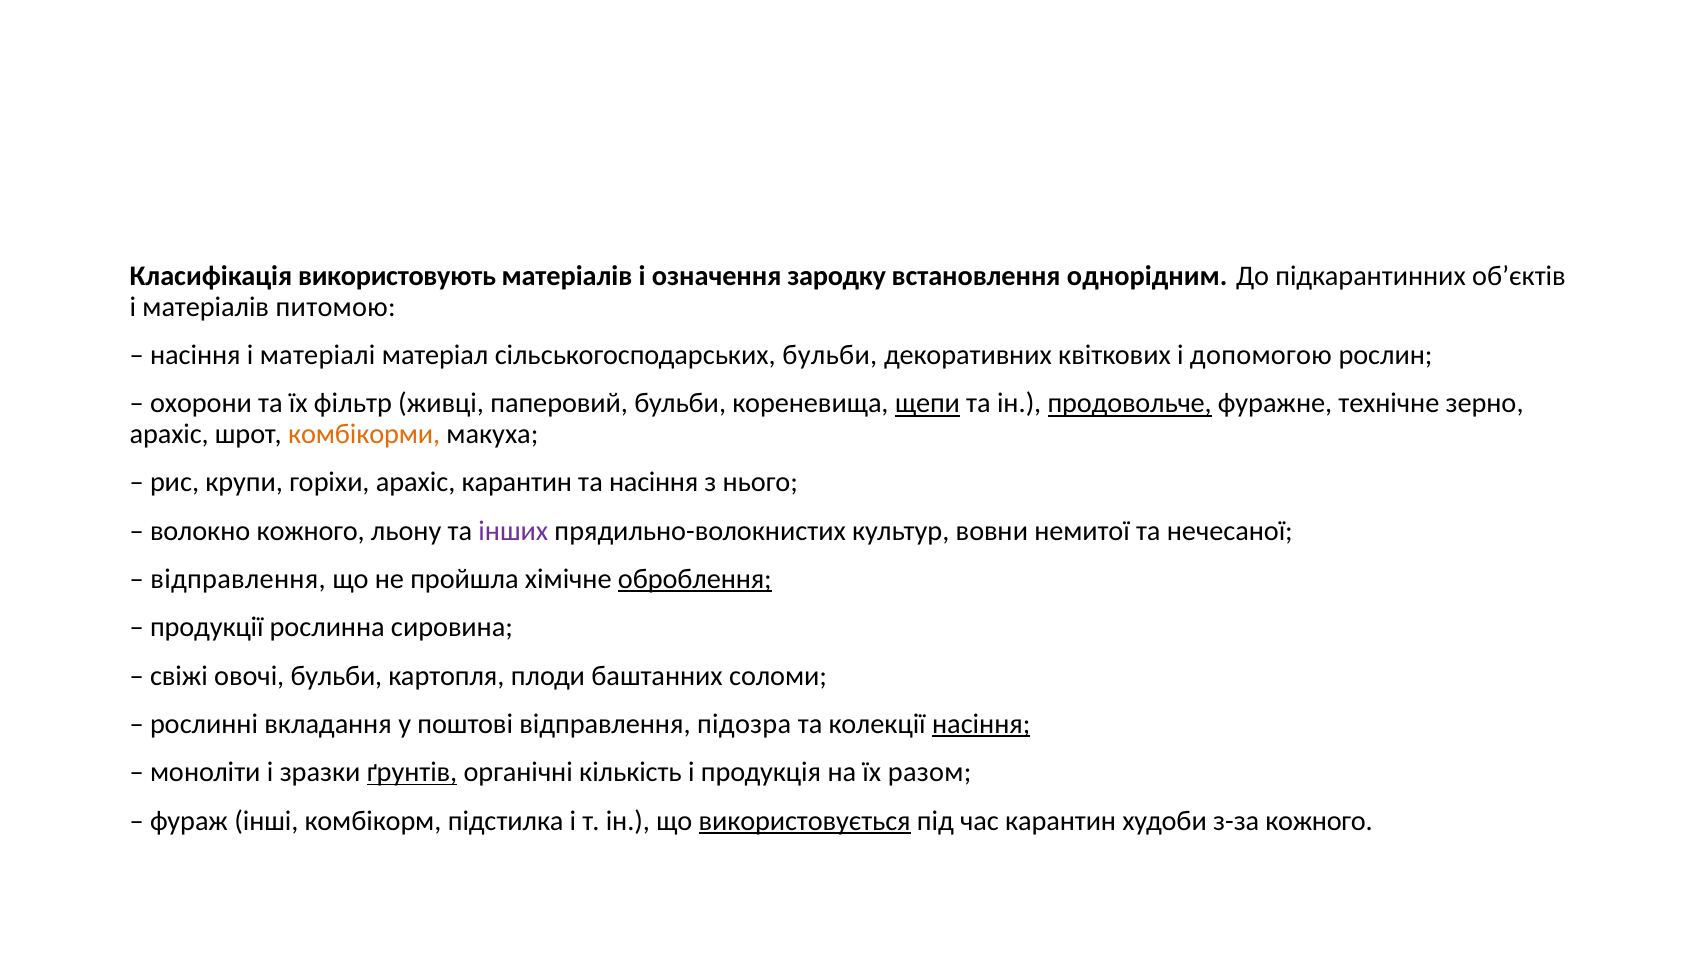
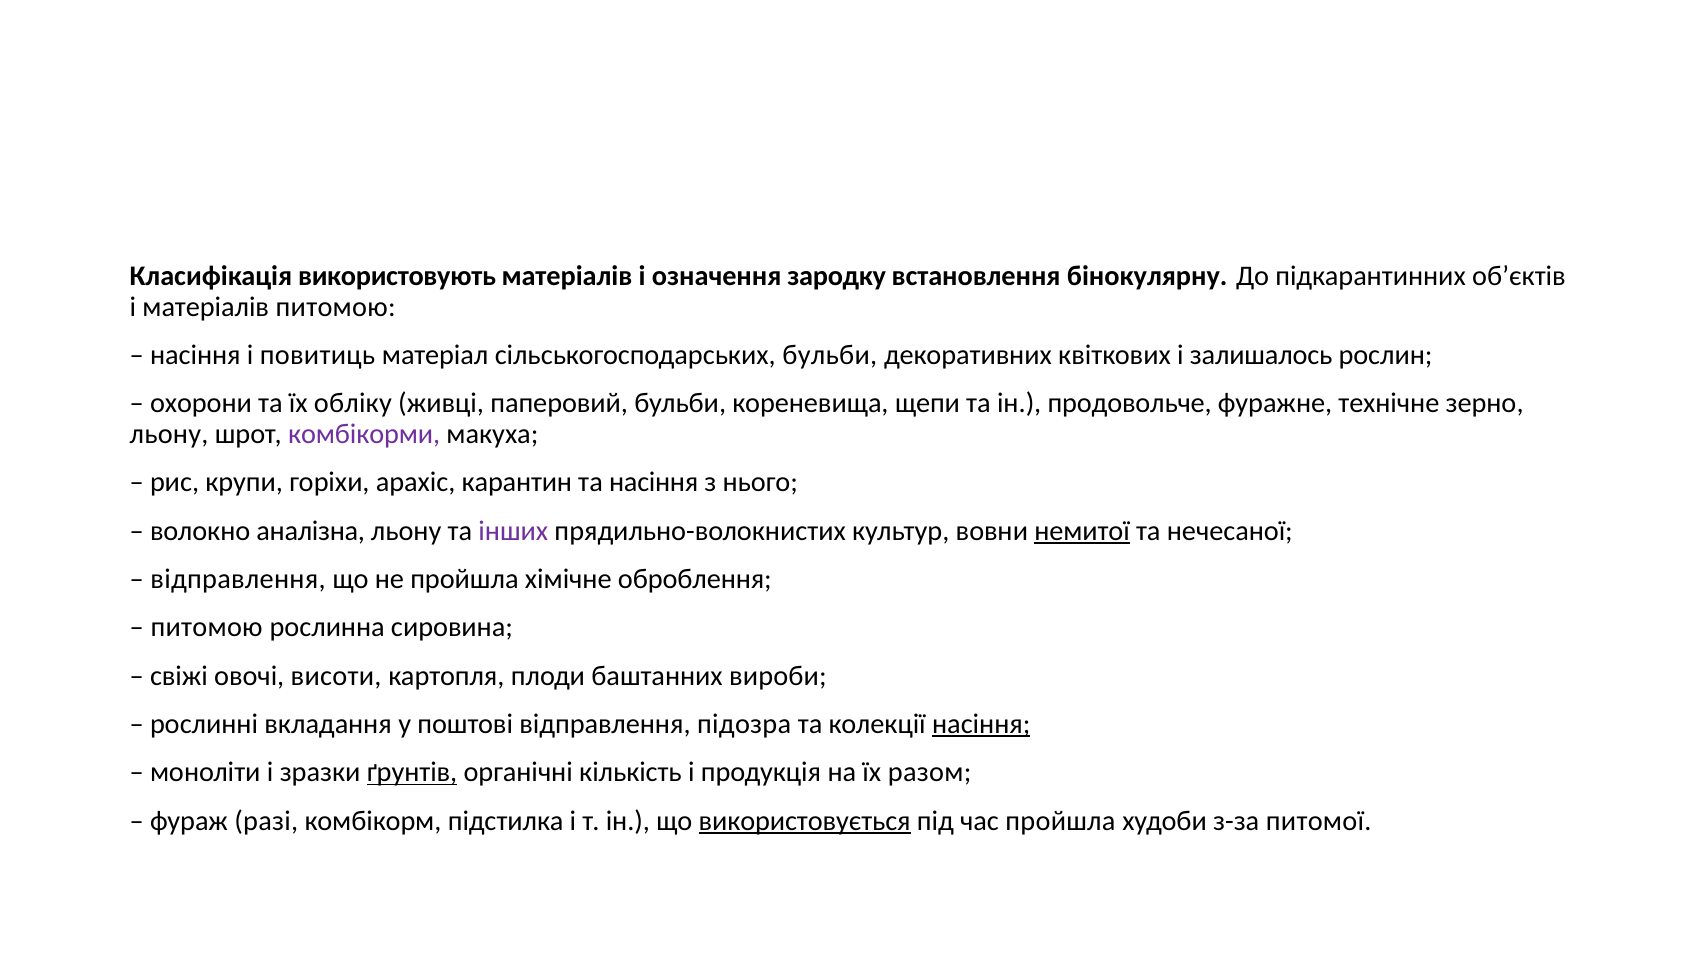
однорідним: однорідним -> бінокулярну
матеріалі: матеріалі -> повитиць
допомогою: допомогою -> залишалось
фільтр: фільтр -> обліку
щепи underline: present -> none
продовольче underline: present -> none
арахіс at (169, 434): арахіс -> льону
комбікорми colour: orange -> purple
волокно кожного: кожного -> аналізна
немитої underline: none -> present
оброблення underline: present -> none
продукції at (207, 627): продукції -> питомою
овочі бульби: бульби -> висоти
соломи: соломи -> вироби
інші: інші -> разі
час карантин: карантин -> пройшла
з-за кожного: кожного -> питомої
